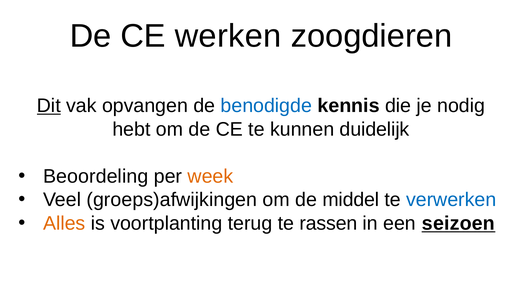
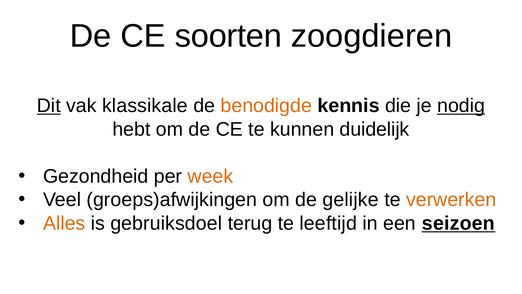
werken: werken -> soorten
opvangen: opvangen -> klassikale
benodigde colour: blue -> orange
nodig underline: none -> present
Beoordeling: Beoordeling -> Gezondheid
middel: middel -> gelijke
verwerken colour: blue -> orange
voortplanting: voortplanting -> gebruiksdoel
rassen: rassen -> leeftijd
